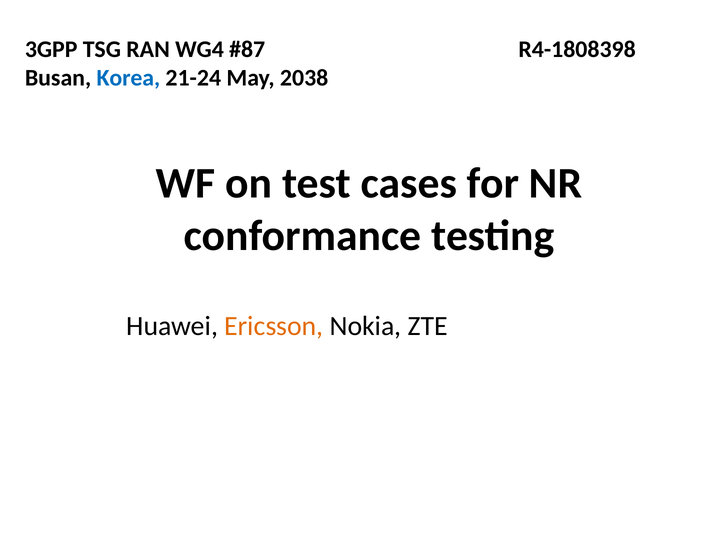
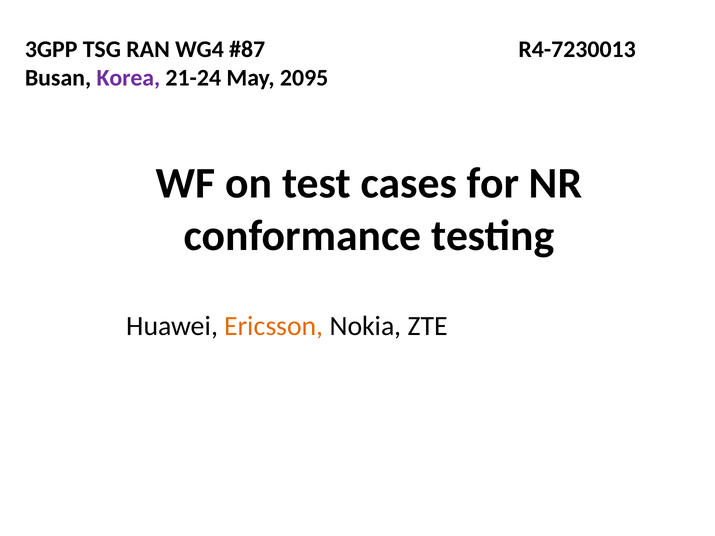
R4-1808398: R4-1808398 -> R4-7230013
Korea colour: blue -> purple
2038: 2038 -> 2095
